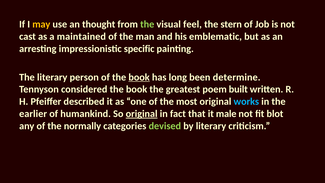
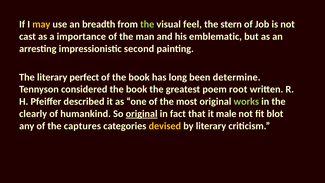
thought: thought -> breadth
maintained: maintained -> importance
specific: specific -> second
person: person -> perfect
book at (139, 77) underline: present -> none
built: built -> root
works colour: light blue -> light green
earlier: earlier -> clearly
normally: normally -> captures
devised colour: light green -> yellow
